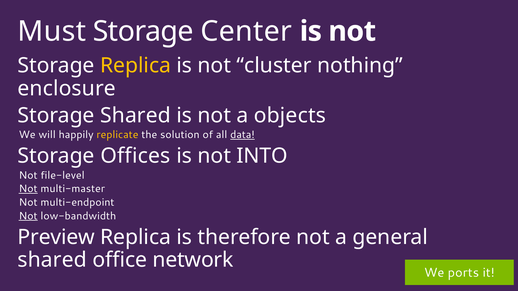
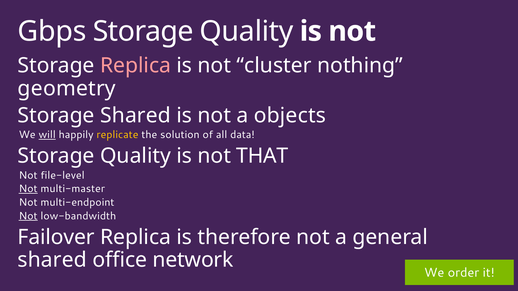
Must: Must -> Gbps
Center at (246, 31): Center -> Quality
Replica at (136, 66) colour: yellow -> pink
enclosure: enclosure -> geometry
will underline: none -> present
data underline: present -> none
Offices at (135, 156): Offices -> Quality
INTO: INTO -> THAT
Preview: Preview -> Failover
ports: ports -> order
